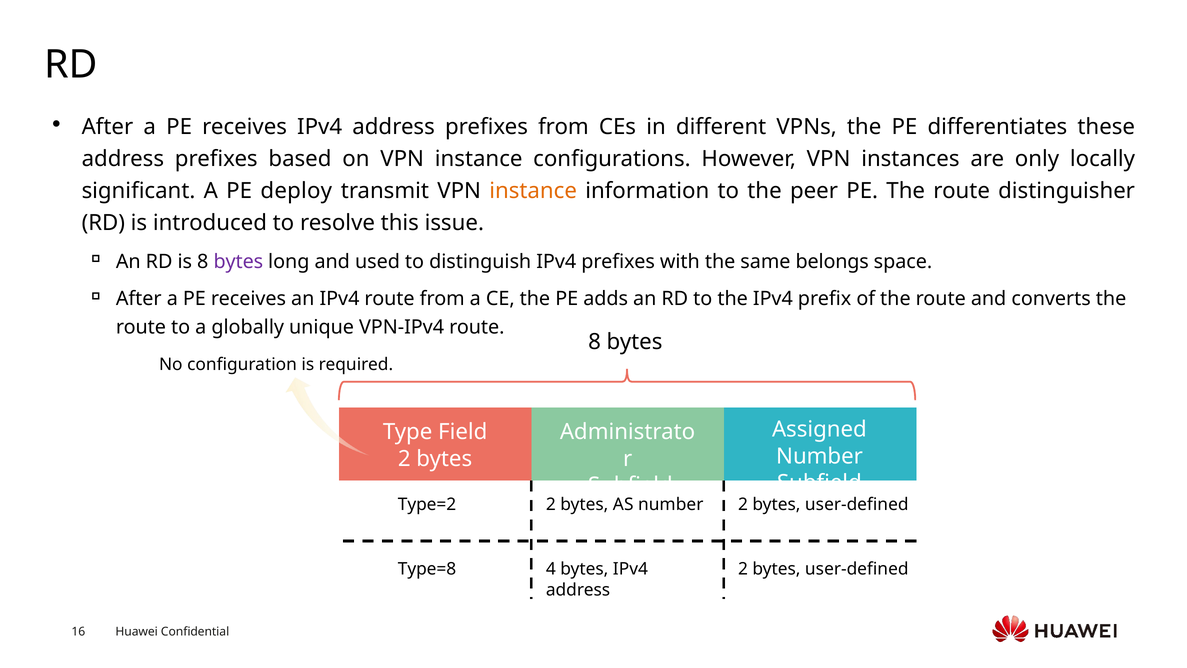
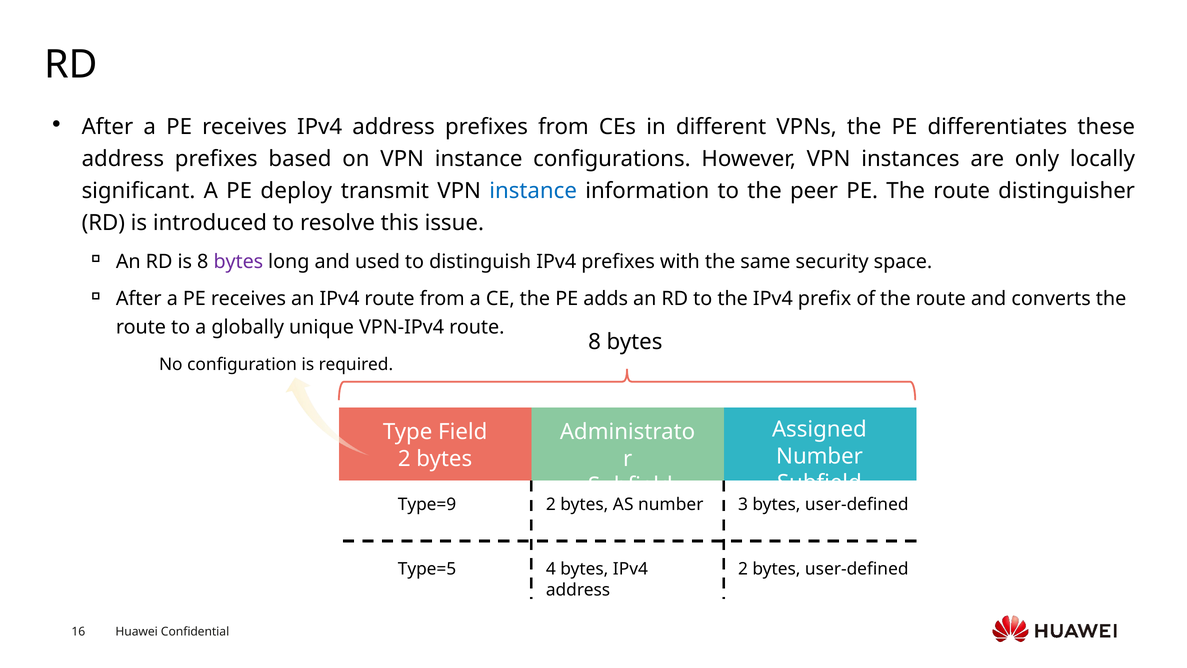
instance at (533, 191) colour: orange -> blue
belongs: belongs -> security
Type=2: Type=2 -> Type=9
number 2: 2 -> 3
Type=8: Type=8 -> Type=5
